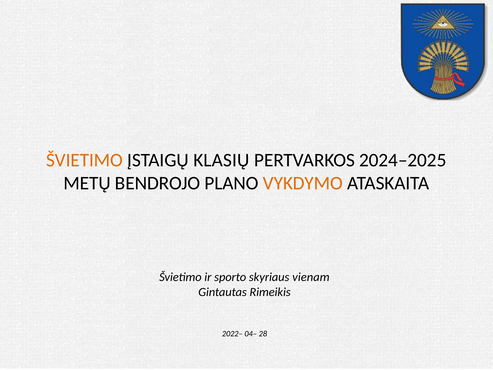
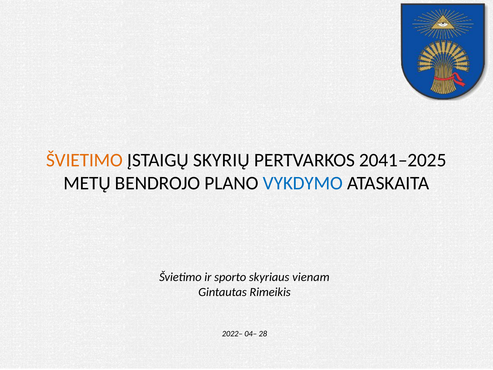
KLASIŲ: KLASIŲ -> SKYRIŲ
2024–2025: 2024–2025 -> 2041–2025
VYKDYMO colour: orange -> blue
